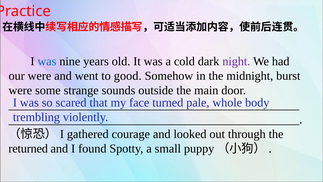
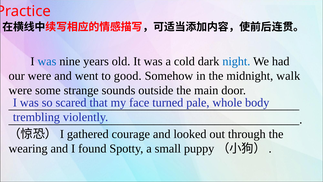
night colour: purple -> blue
burst: burst -> walk
returned: returned -> wearing
